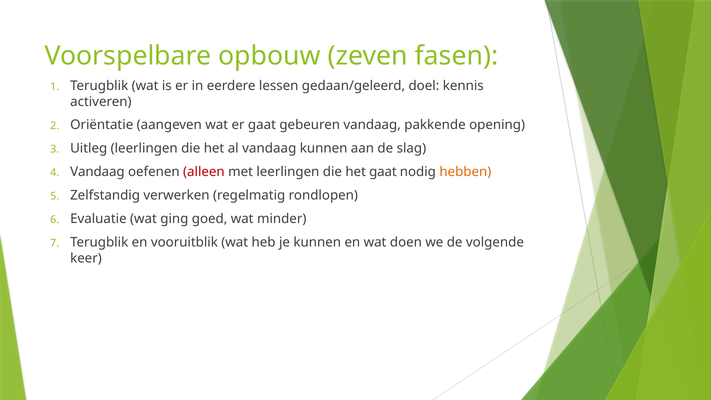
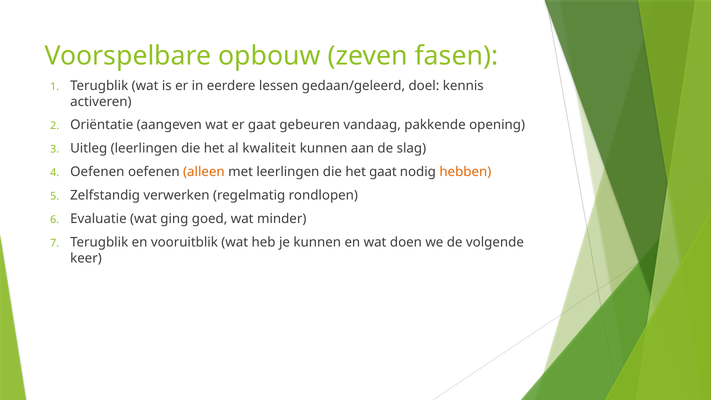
al vandaag: vandaag -> kwaliteit
Vandaag at (97, 172): Vandaag -> Oefenen
alleen colour: red -> orange
